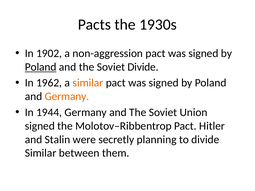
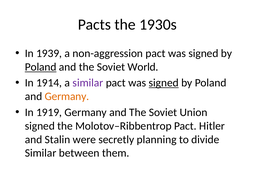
1902: 1902 -> 1939
Soviet Divide: Divide -> World
1962: 1962 -> 1914
similar at (88, 83) colour: orange -> purple
signed at (164, 83) underline: none -> present
1944: 1944 -> 1919
